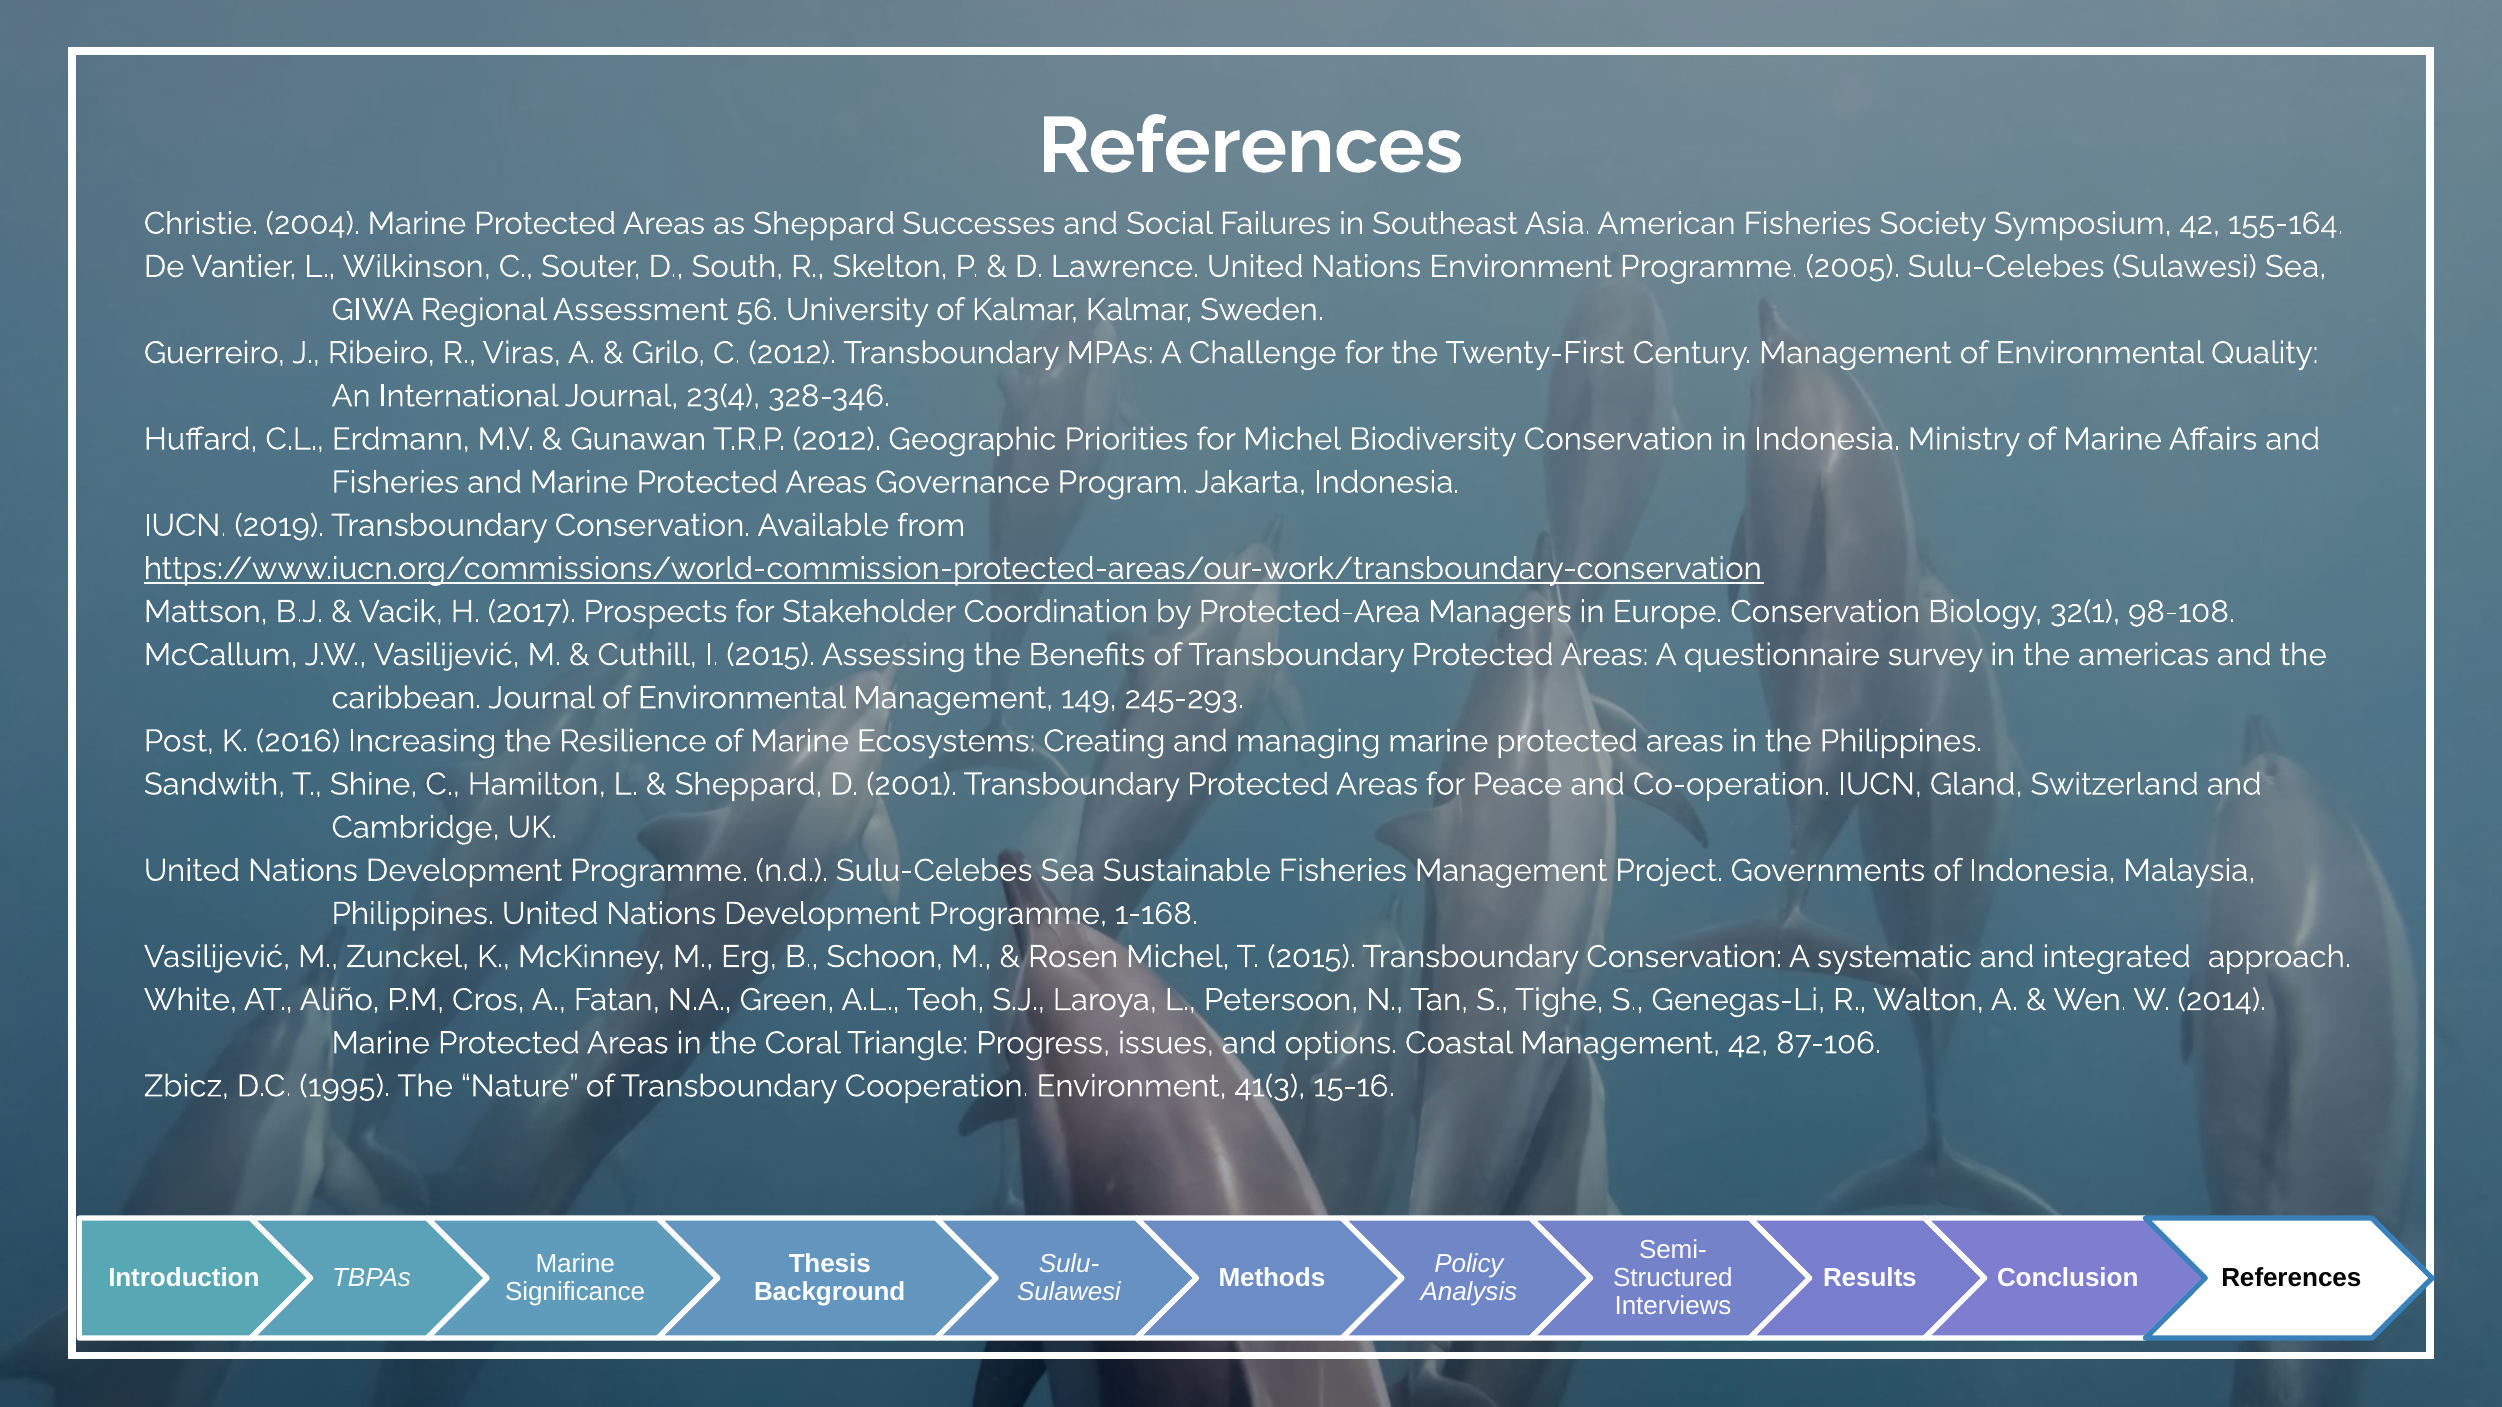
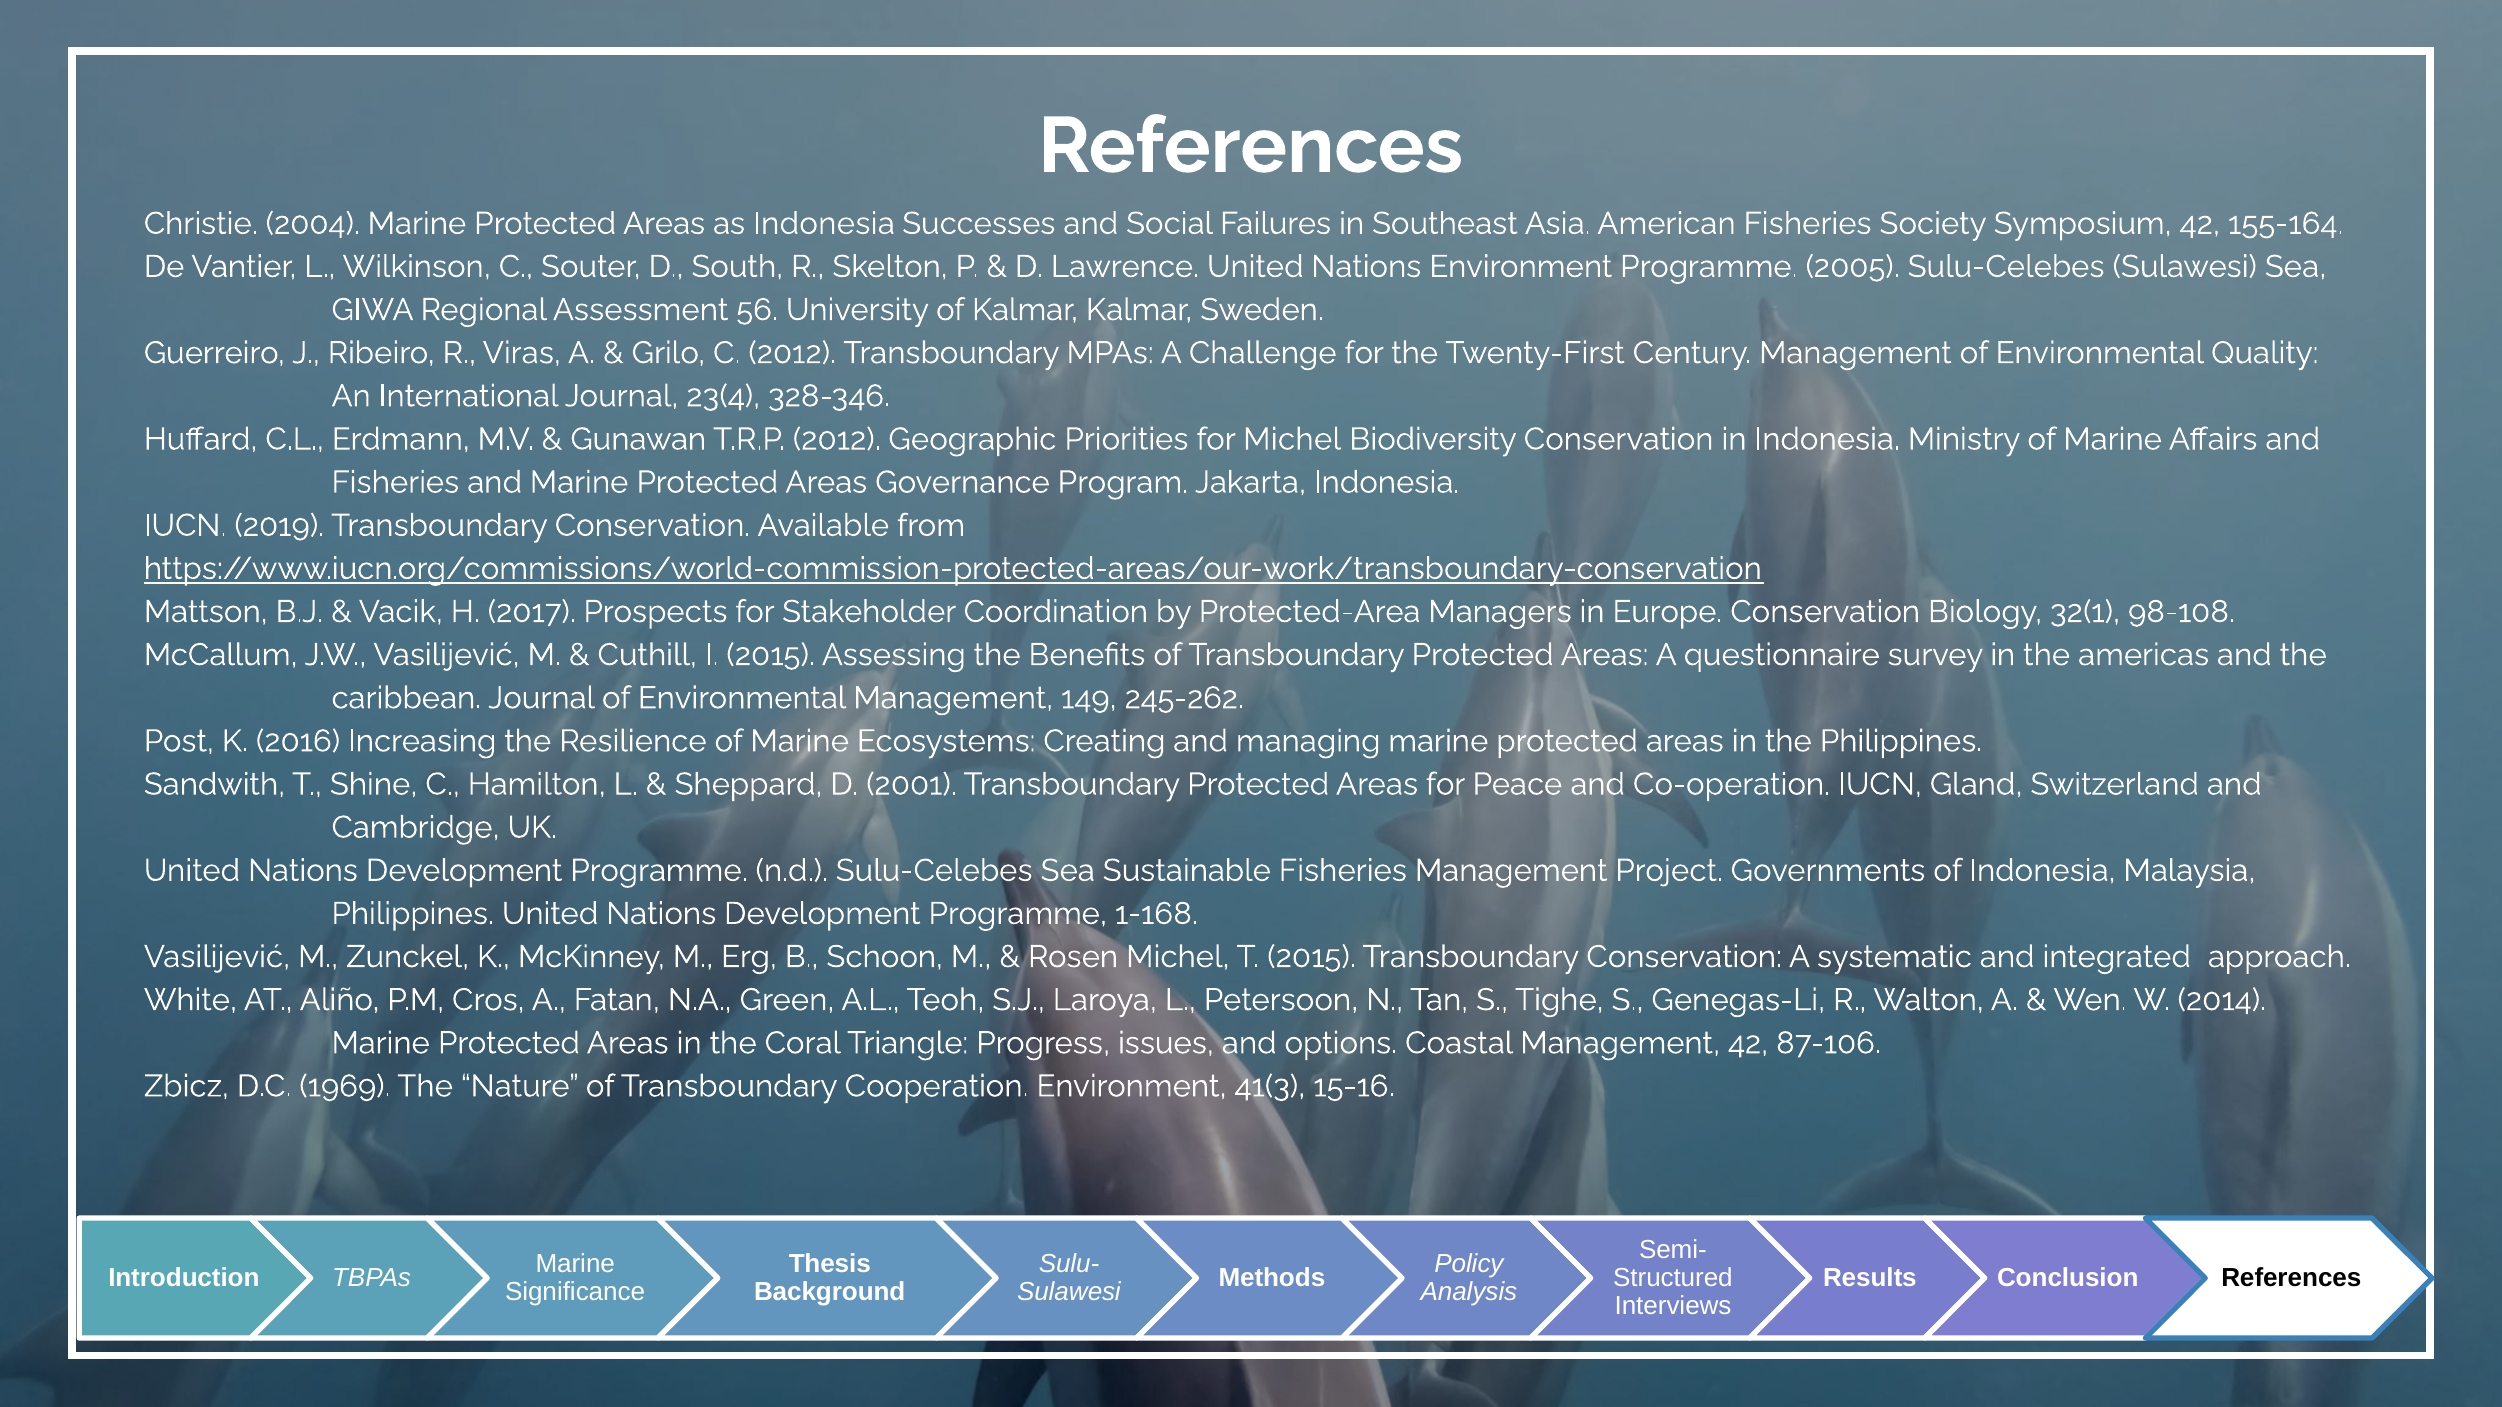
as Sheppard: Sheppard -> Indonesia
245-293: 245-293 -> 245-262
1995: 1995 -> 1969
